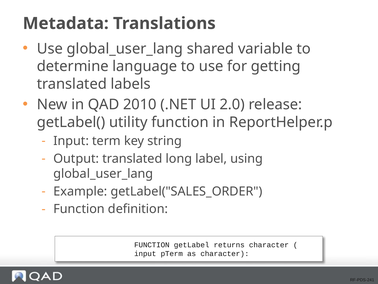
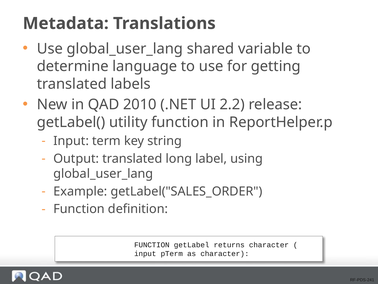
2.0: 2.0 -> 2.2
